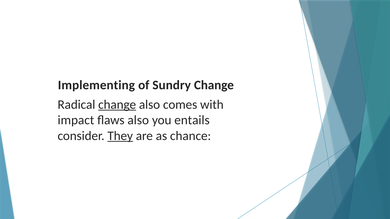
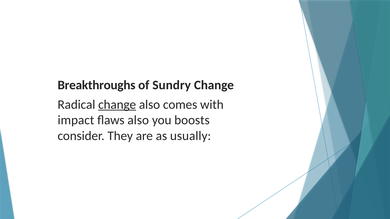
Implementing: Implementing -> Breakthroughs
entails: entails -> boosts
They underline: present -> none
chance: chance -> usually
